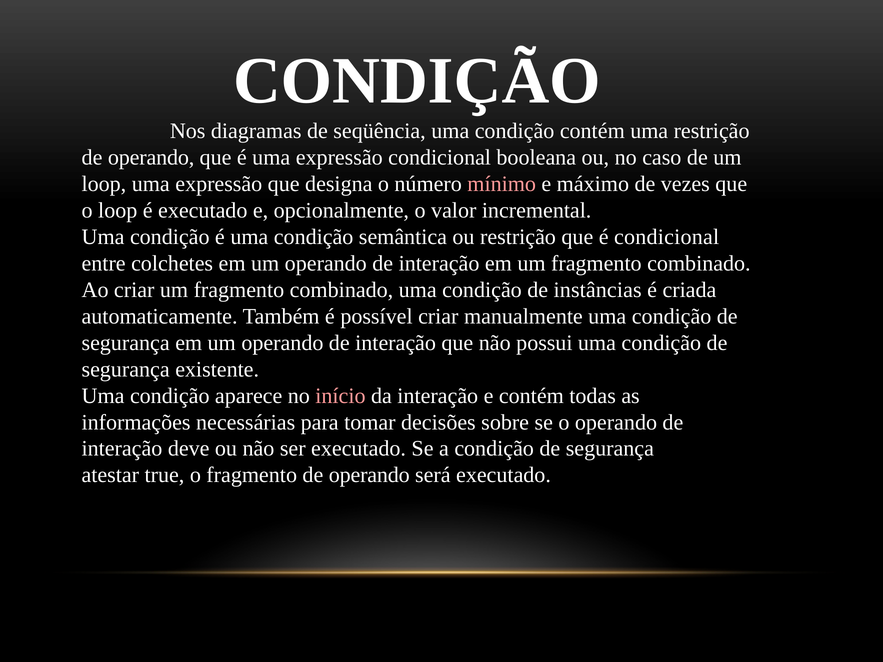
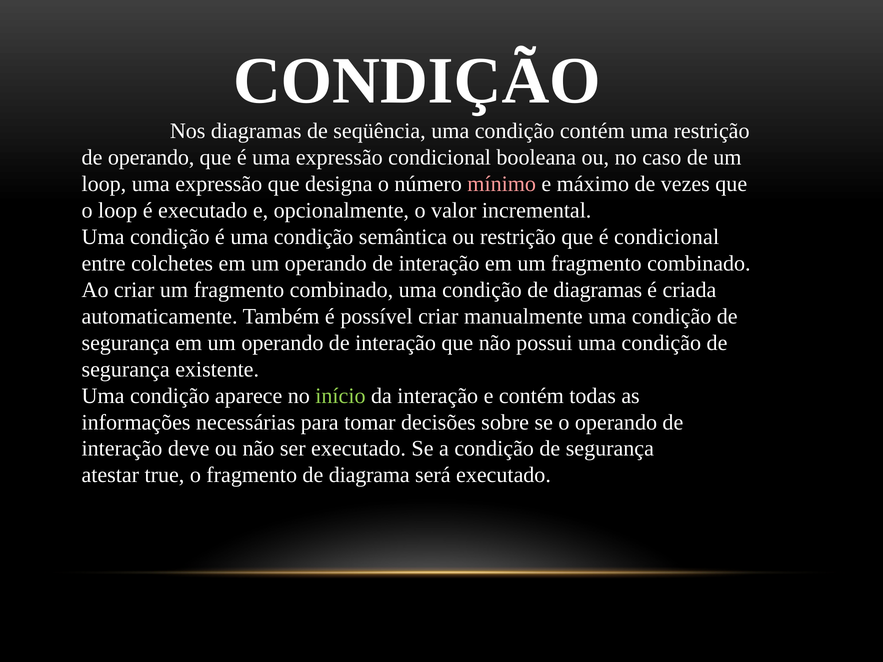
de instâncias: instâncias -> diagramas
início colour: pink -> light green
fragmento de operando: operando -> diagrama
